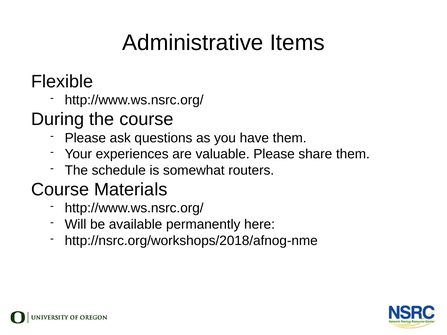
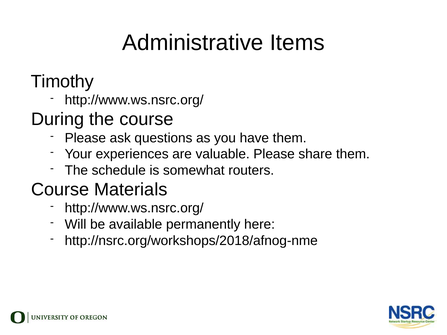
Flexible: Flexible -> Timothy
